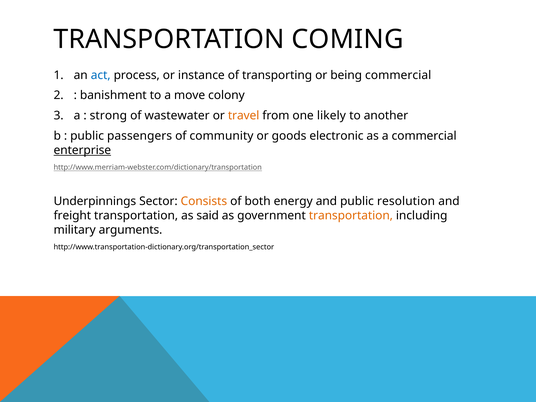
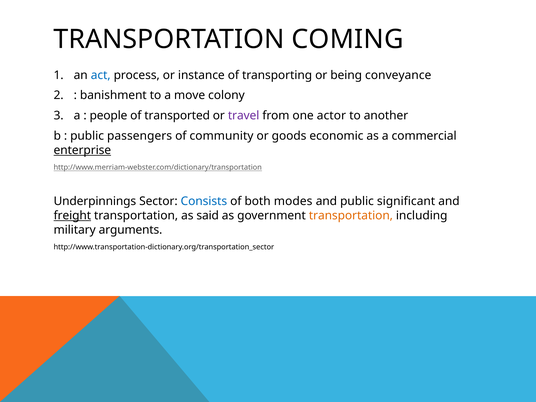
being commercial: commercial -> conveyance
strong: strong -> people
wastewater: wastewater -> transported
travel colour: orange -> purple
likely: likely -> actor
electronic: electronic -> economic
Consists colour: orange -> blue
energy: energy -> modes
resolution: resolution -> significant
freight underline: none -> present
